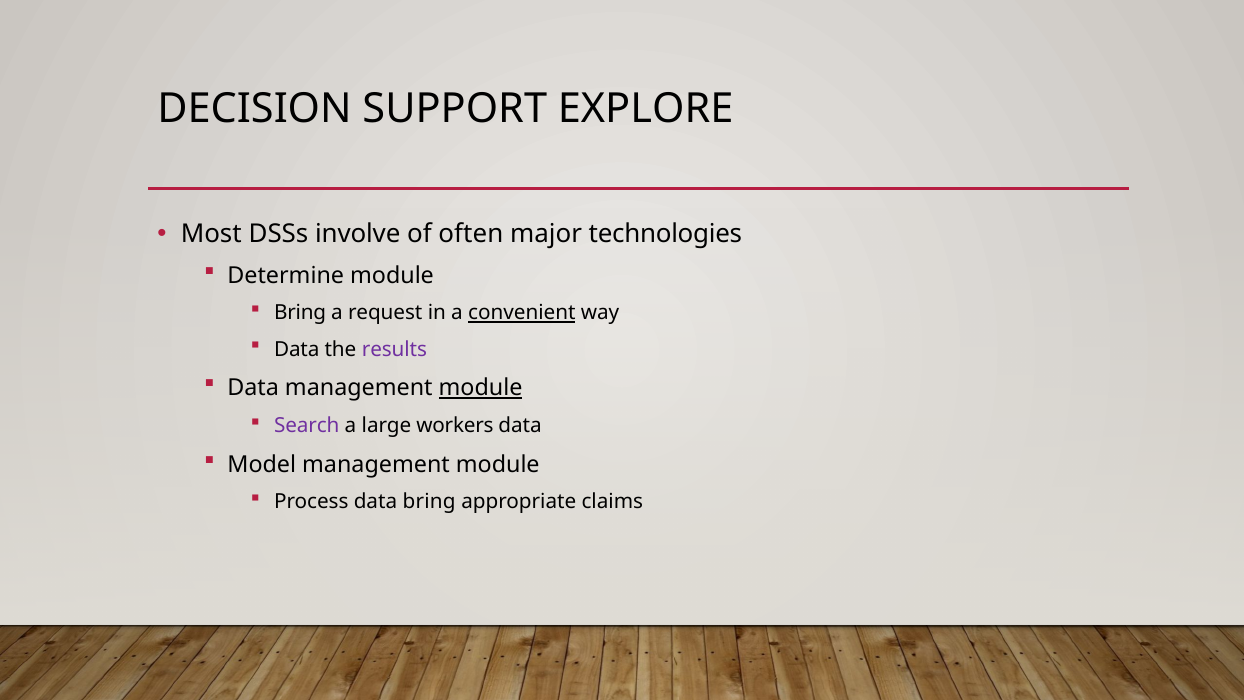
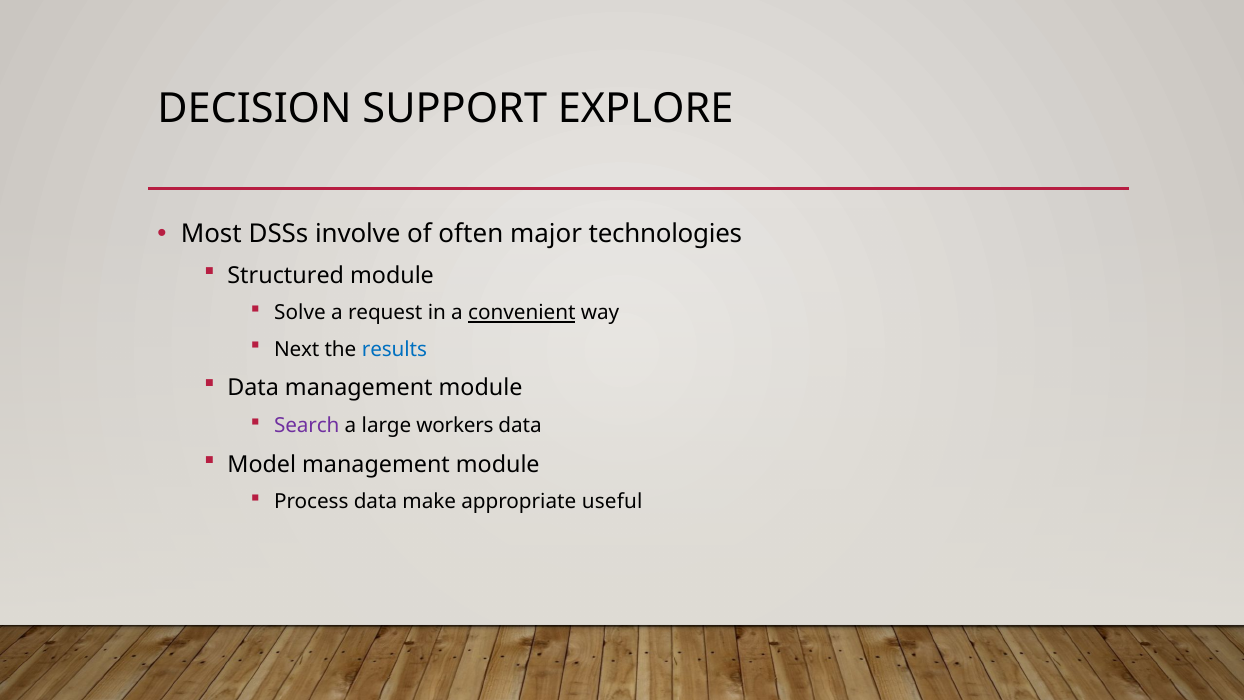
Determine: Determine -> Structured
Bring at (300, 313): Bring -> Solve
Data at (297, 349): Data -> Next
results colour: purple -> blue
module at (481, 388) underline: present -> none
data bring: bring -> make
claims: claims -> useful
